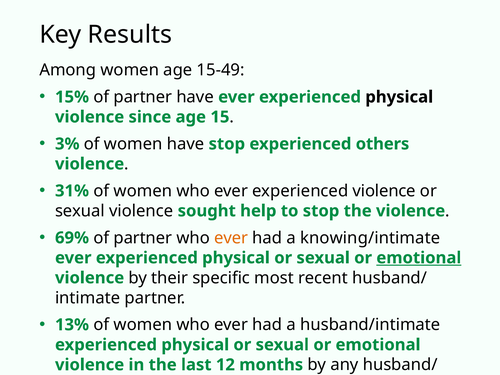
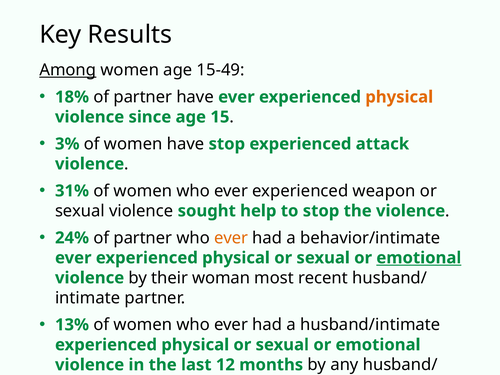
Among underline: none -> present
15%: 15% -> 18%
physical at (399, 97) colour: black -> orange
others: others -> attack
experienced violence: violence -> weapon
69%: 69% -> 24%
knowing/intimate: knowing/intimate -> behavior/intimate
specific: specific -> woman
